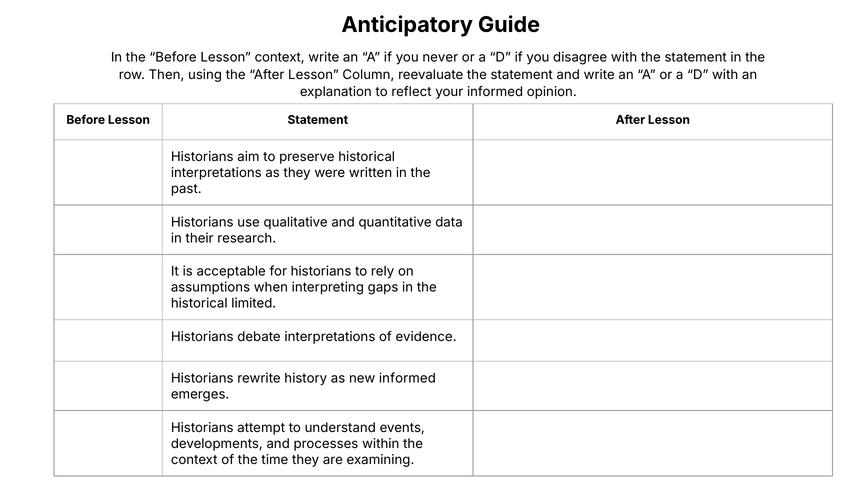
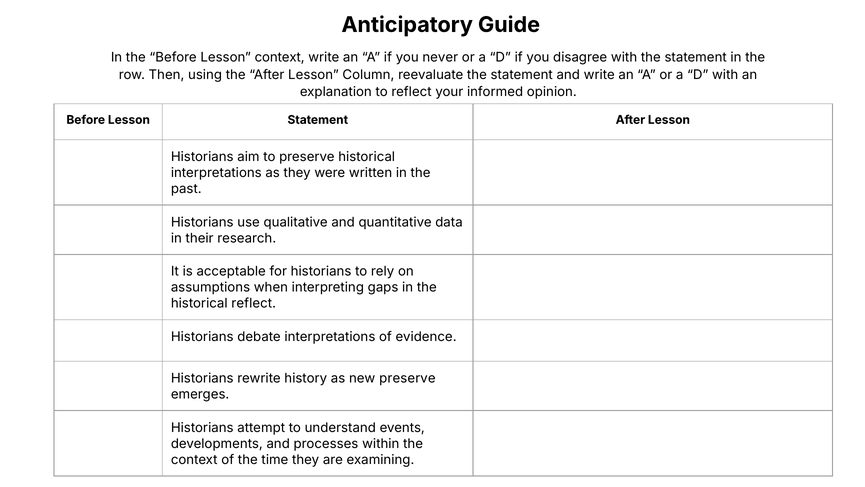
historical limited: limited -> reflect
new informed: informed -> preserve
